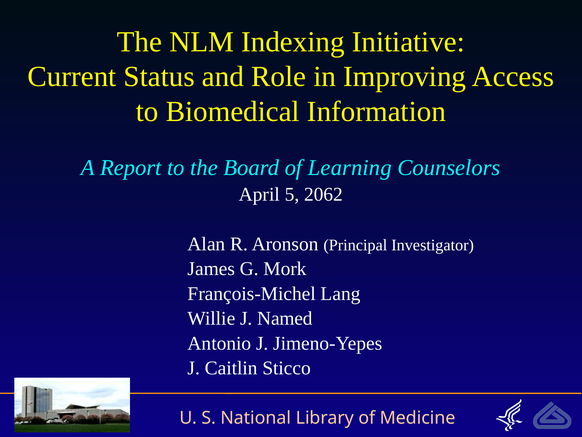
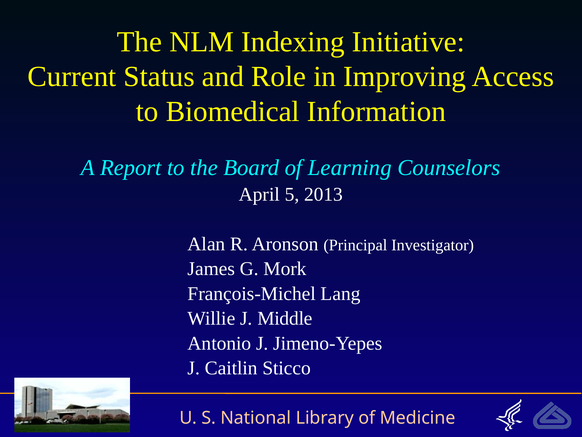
2062: 2062 -> 2013
Named: Named -> Middle
